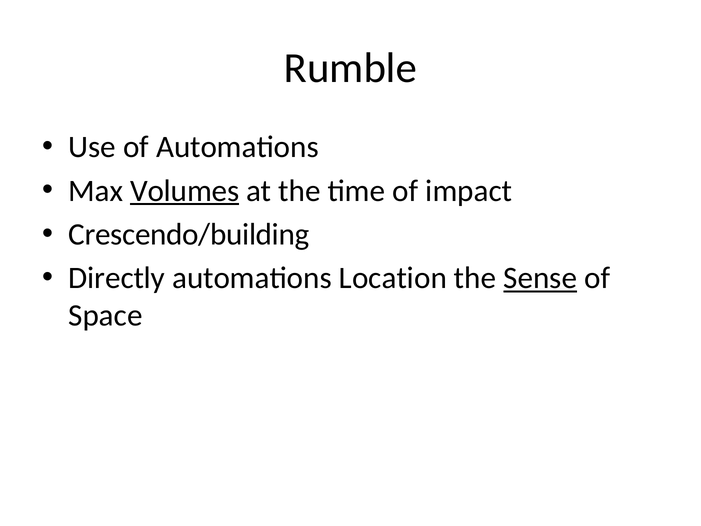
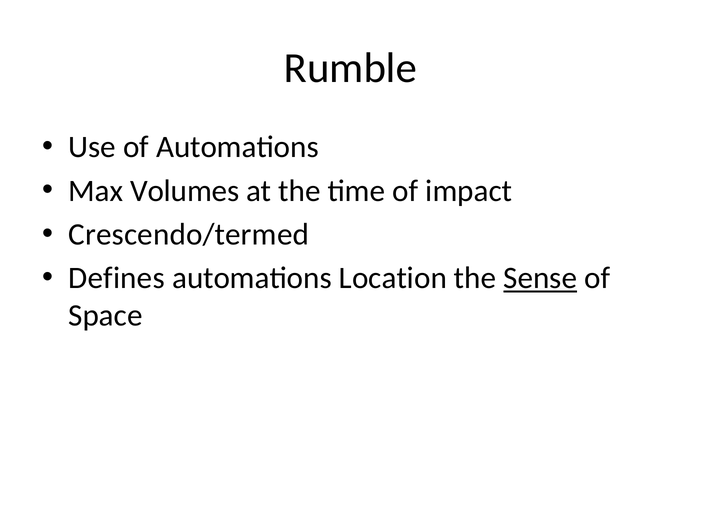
Volumes underline: present -> none
Crescendo/building: Crescendo/building -> Crescendo/termed
Directly: Directly -> Defines
